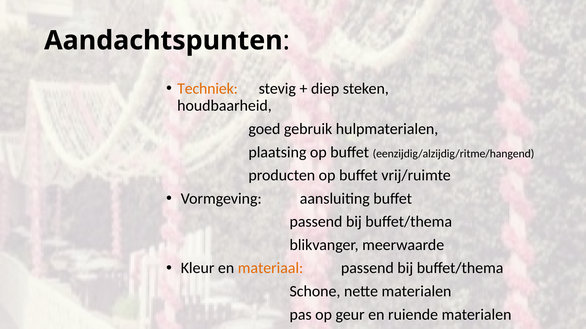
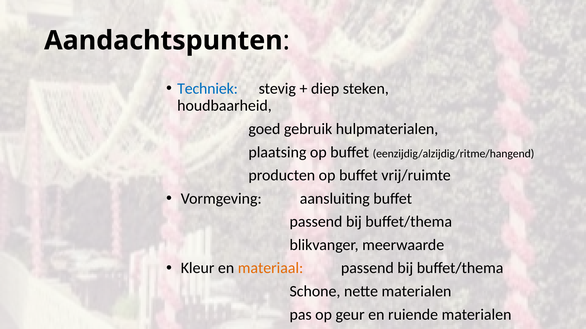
Techniek colour: orange -> blue
